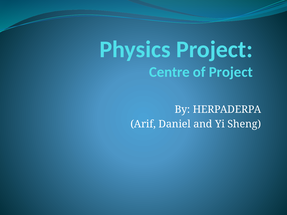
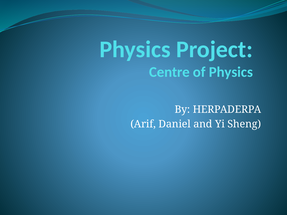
of Project: Project -> Physics
